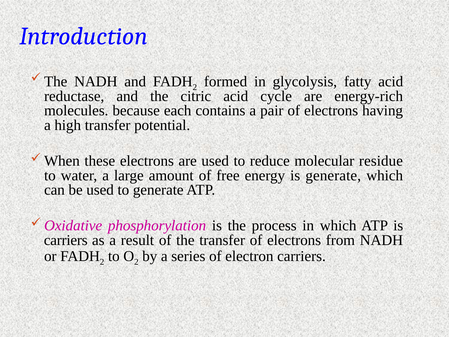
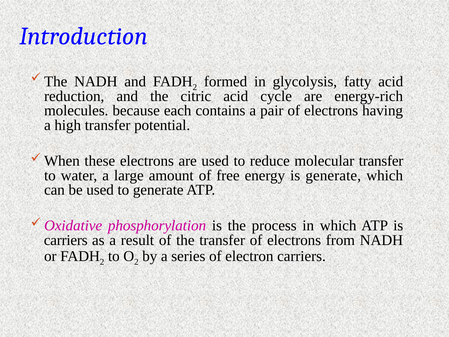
reductase: reductase -> reduction
molecular residue: residue -> transfer
